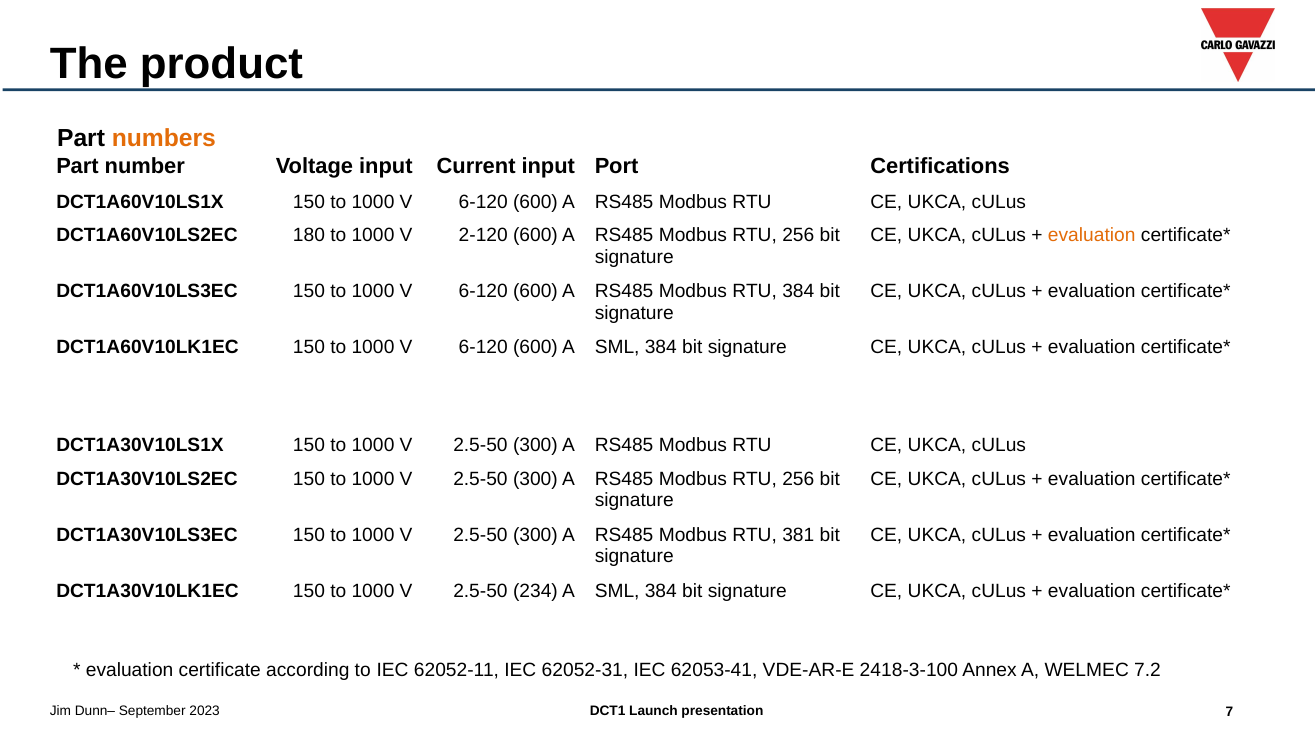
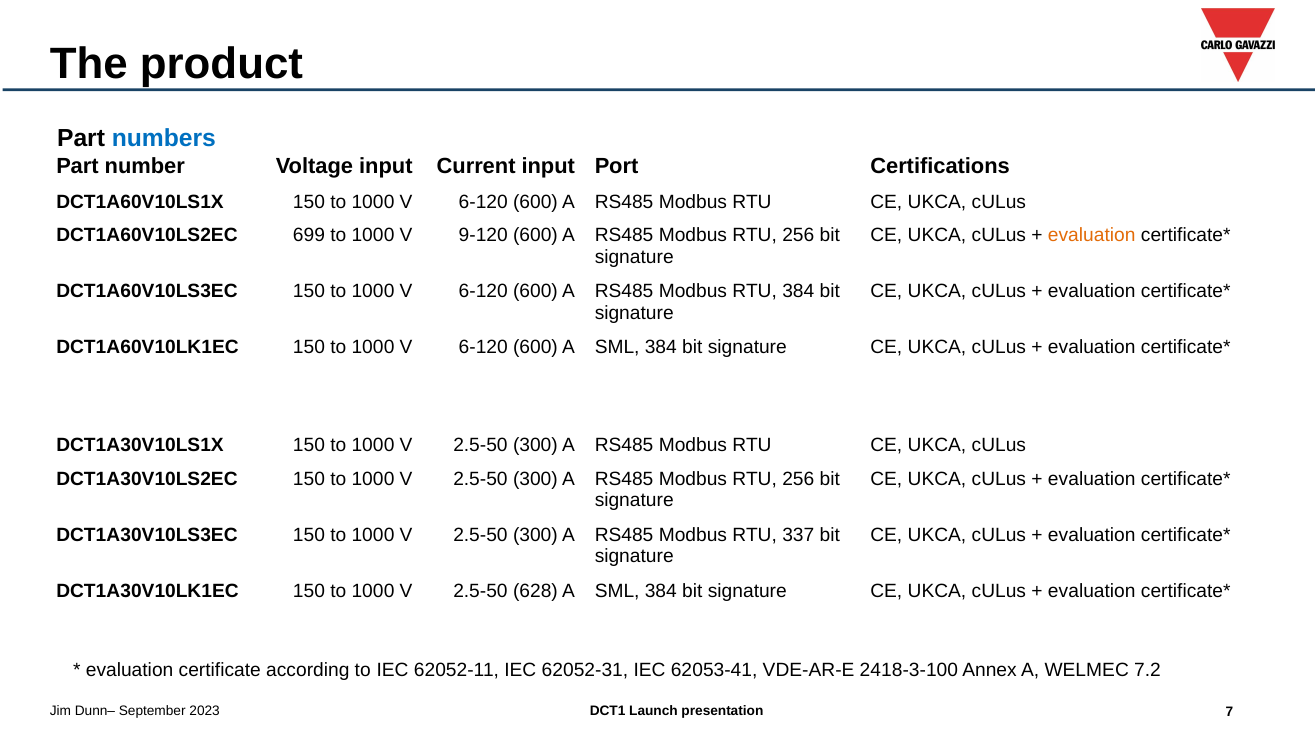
numbers colour: orange -> blue
180: 180 -> 699
2-120: 2-120 -> 9-120
381: 381 -> 337
234: 234 -> 628
